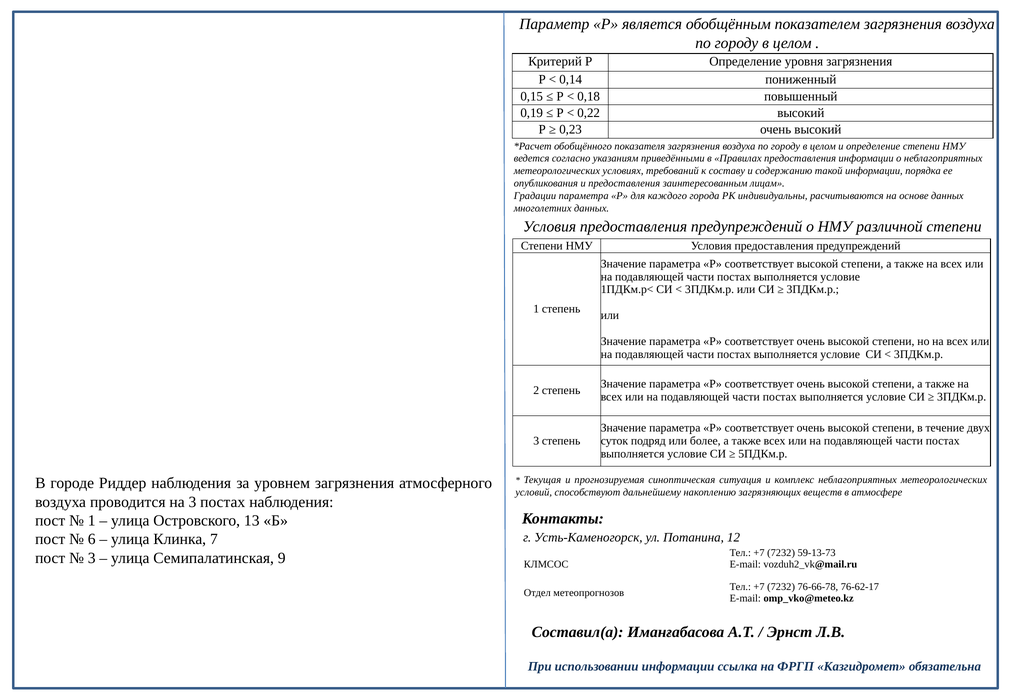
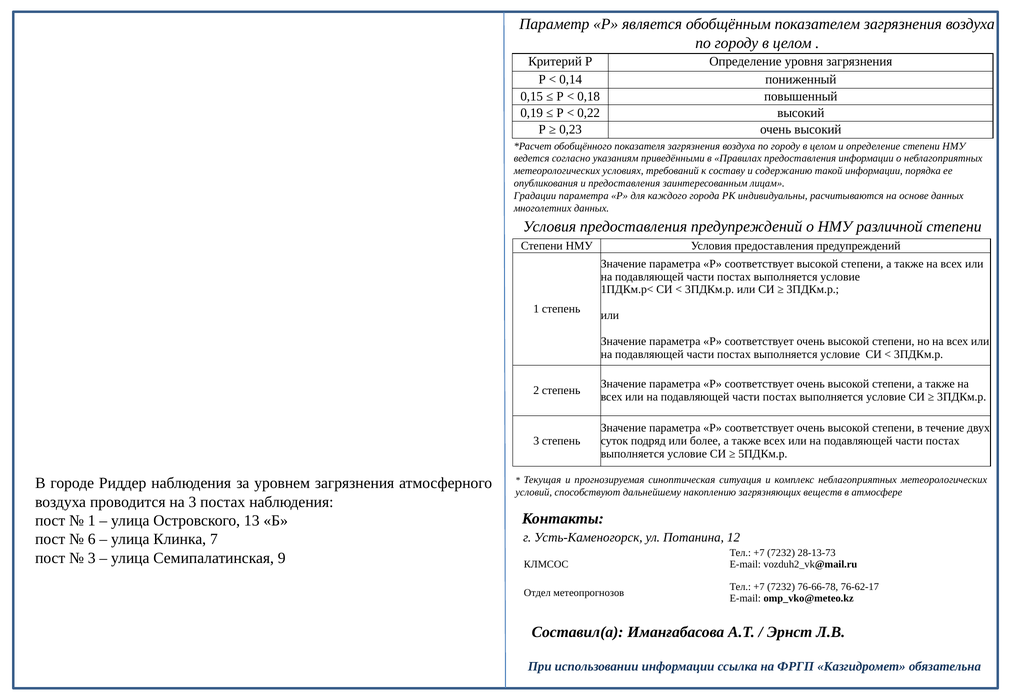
59-13-73: 59-13-73 -> 28-13-73
